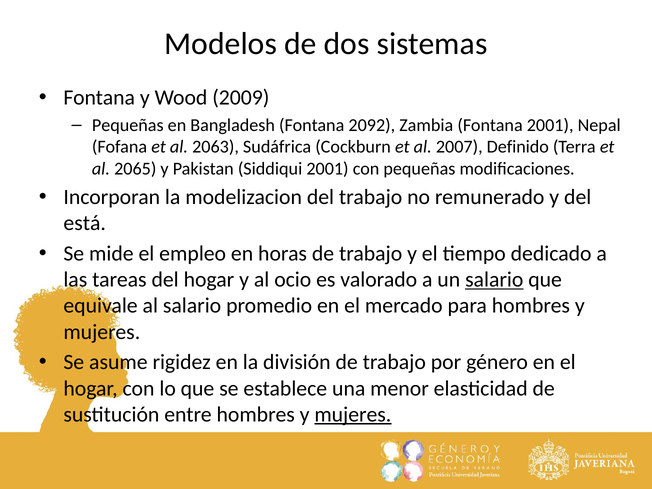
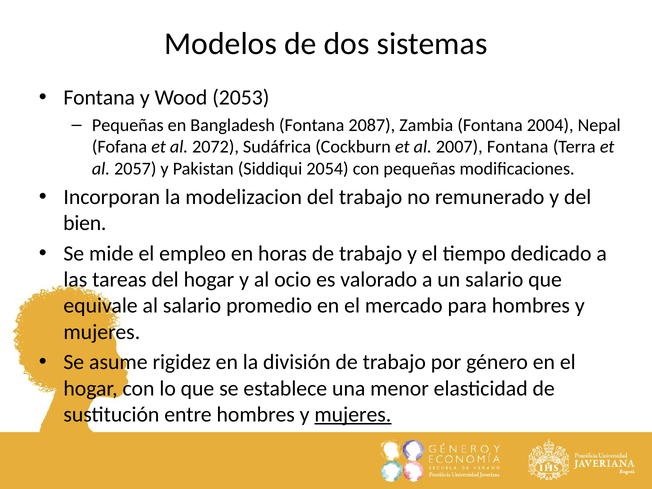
2009: 2009 -> 2053
2092: 2092 -> 2087
Fontana 2001: 2001 -> 2004
2063: 2063 -> 2072
2007 Definido: Definido -> Fontana
2065: 2065 -> 2057
Siddiqui 2001: 2001 -> 2054
está: está -> bien
salario at (494, 280) underline: present -> none
